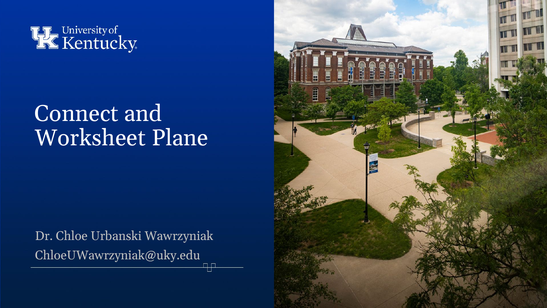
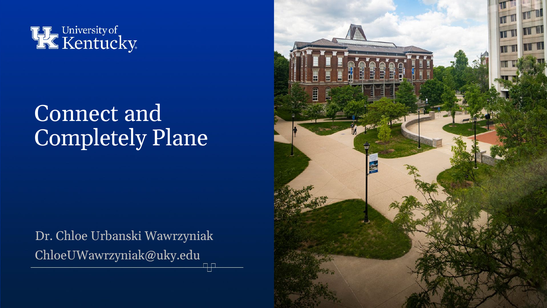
Worksheet: Worksheet -> Completely
